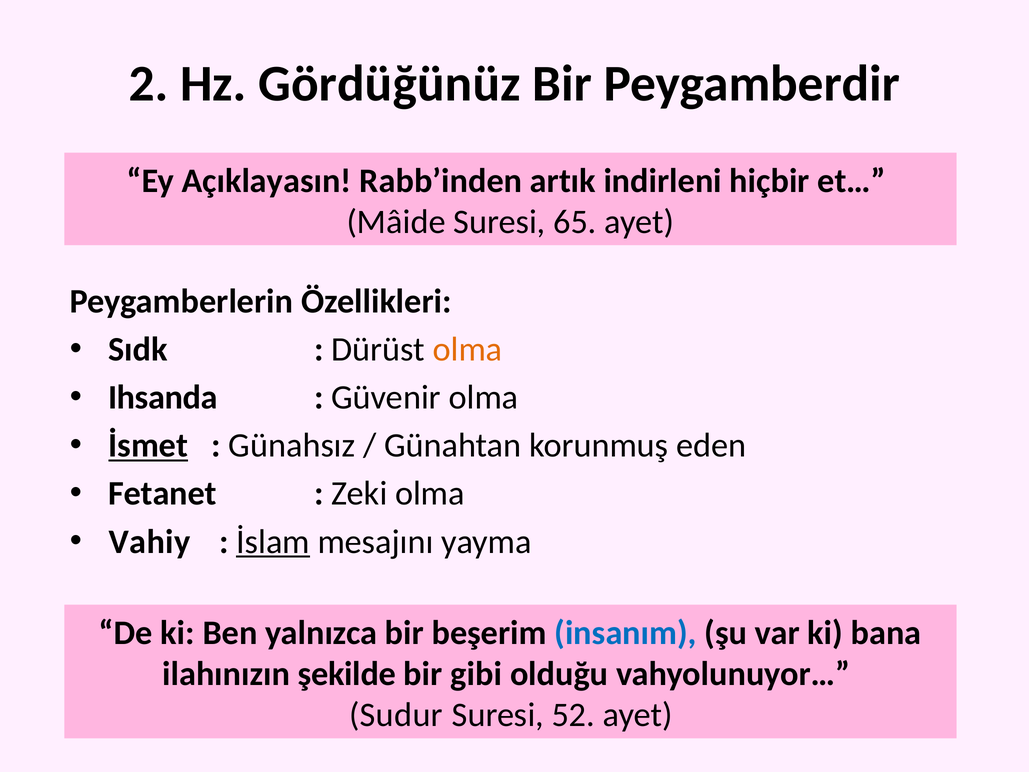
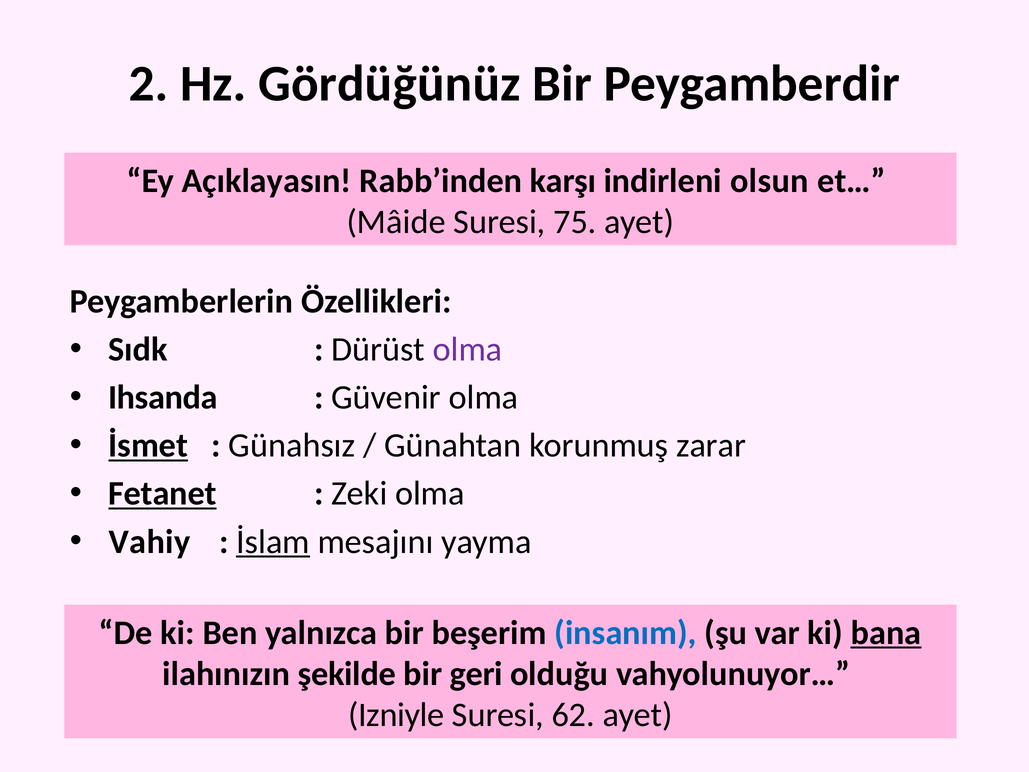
artık: artık -> karşı
hiçbir: hiçbir -> olsun
65: 65 -> 75
olma at (467, 349) colour: orange -> purple
eden: eden -> zarar
Fetanet underline: none -> present
bana underline: none -> present
gibi: gibi -> geri
Sudur: Sudur -> Izniyle
52: 52 -> 62
